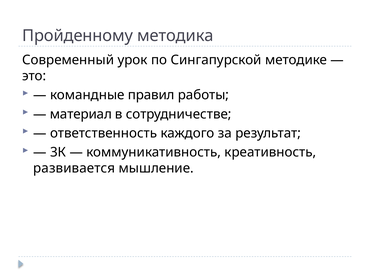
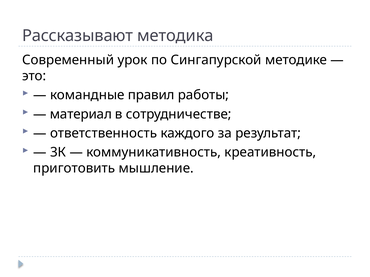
Пройденному: Пройденному -> Рассказывают
развивается: развивается -> приготовить
